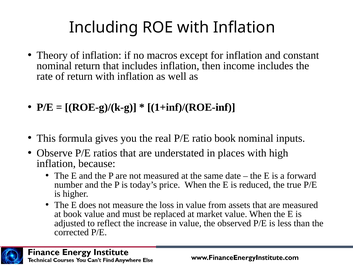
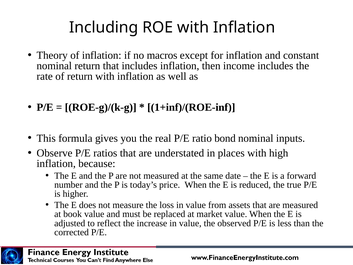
ratio book: book -> bond
